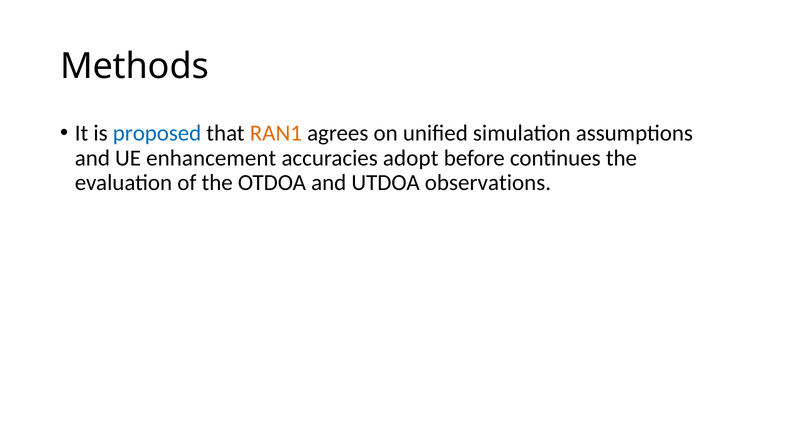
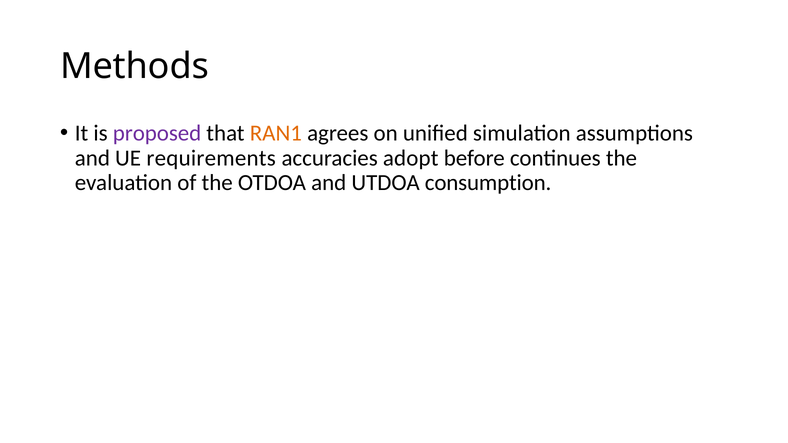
proposed colour: blue -> purple
enhancement: enhancement -> requirements
observations: observations -> consumption
